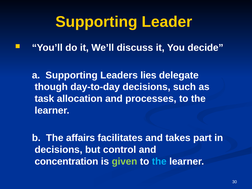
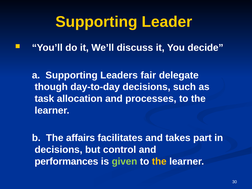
lies: lies -> fair
concentration: concentration -> performances
the at (159, 161) colour: light blue -> yellow
